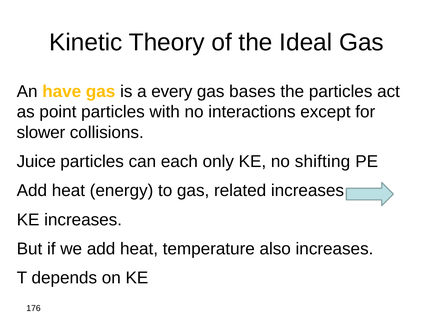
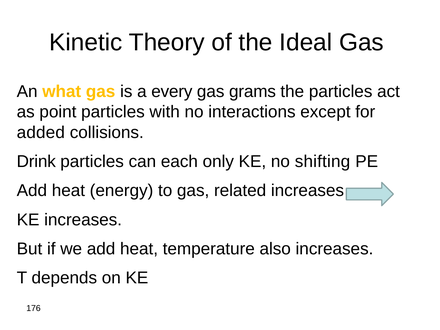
have: have -> what
bases: bases -> grams
slower: slower -> added
Juice: Juice -> Drink
